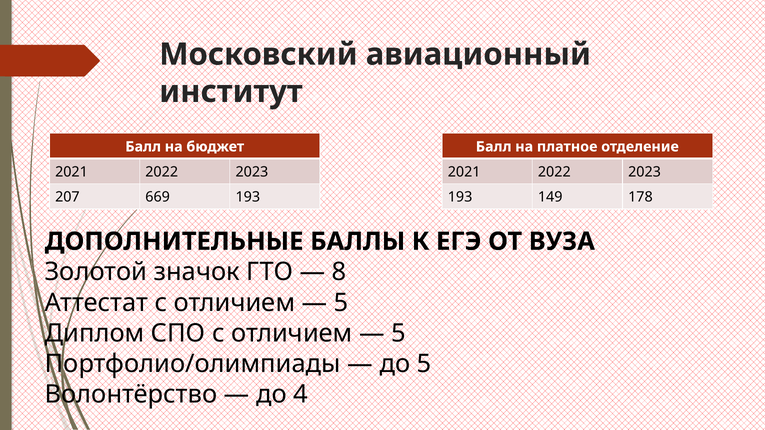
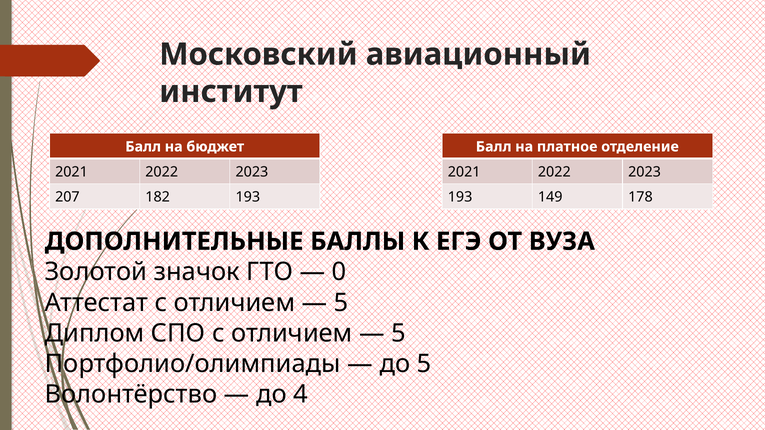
669: 669 -> 182
8: 8 -> 0
